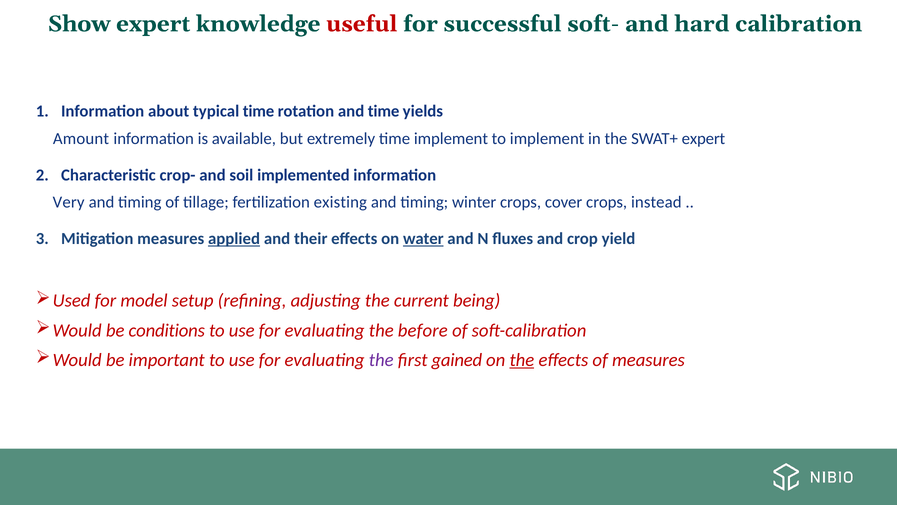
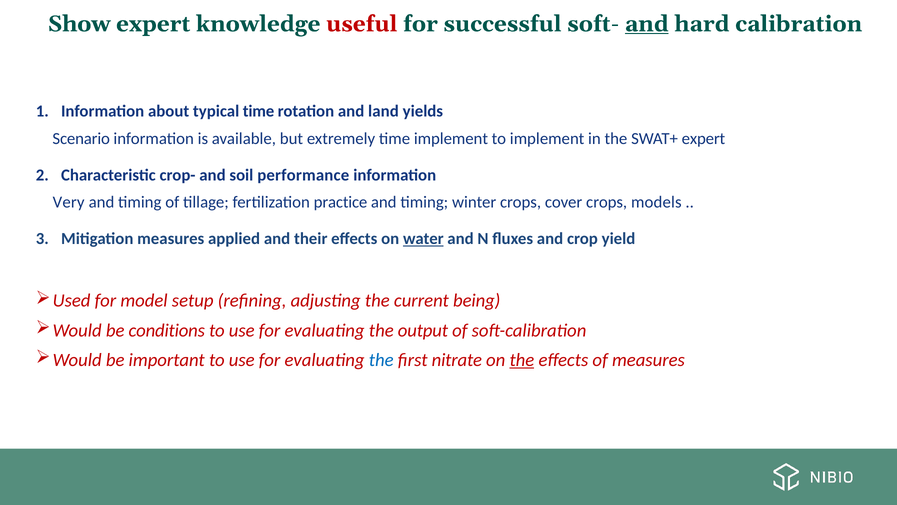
and at (647, 24) underline: none -> present
and time: time -> land
Amount: Amount -> Scenario
implemented: implemented -> performance
existing: existing -> practice
instead: instead -> models
applied underline: present -> none
before: before -> output
the at (381, 360) colour: purple -> blue
gained: gained -> nitrate
